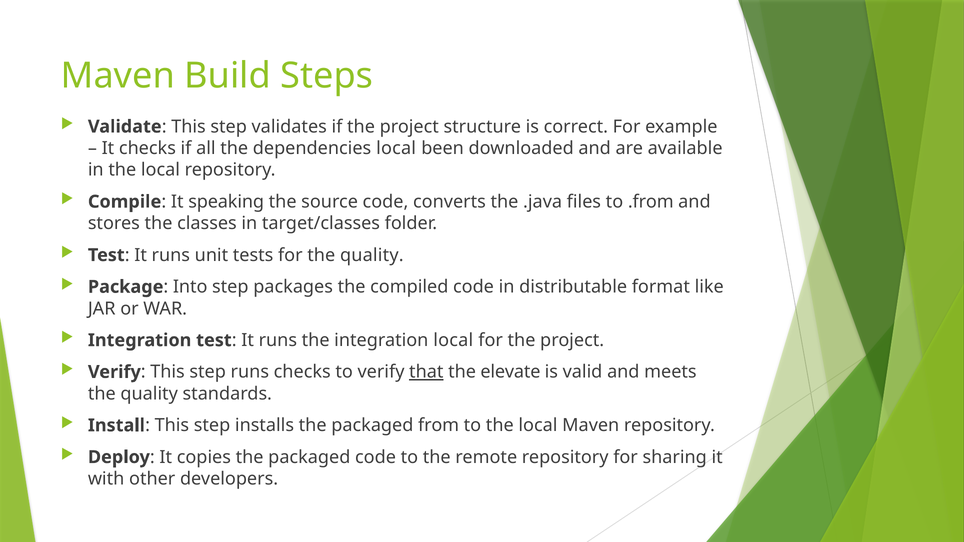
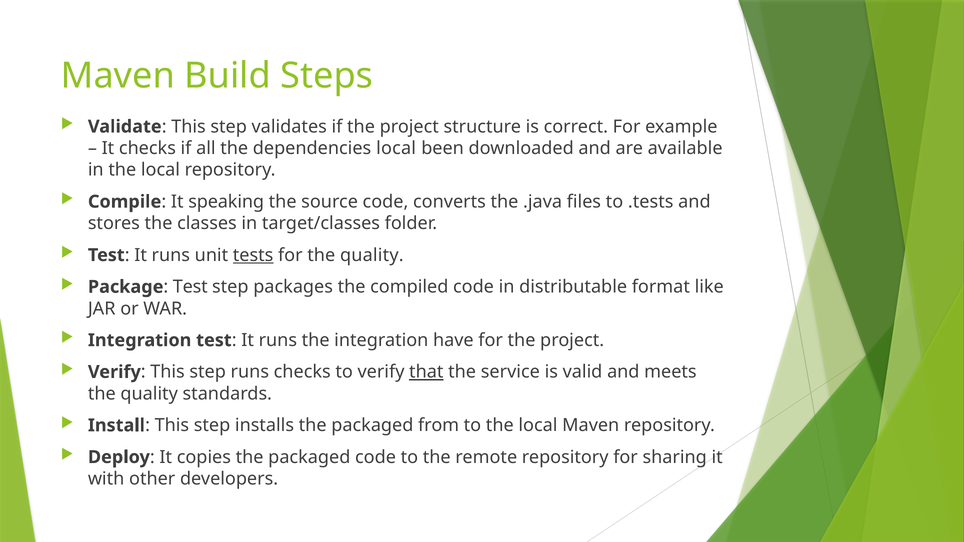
.from: .from -> .tests
tests underline: none -> present
Into at (190, 287): Into -> Test
integration local: local -> have
elevate: elevate -> service
